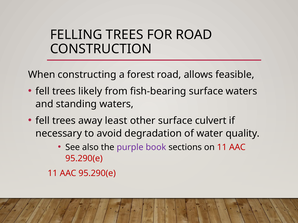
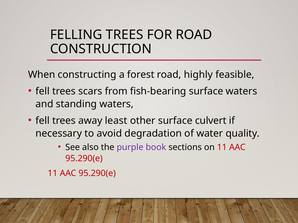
allows: allows -> highly
likely: likely -> scars
